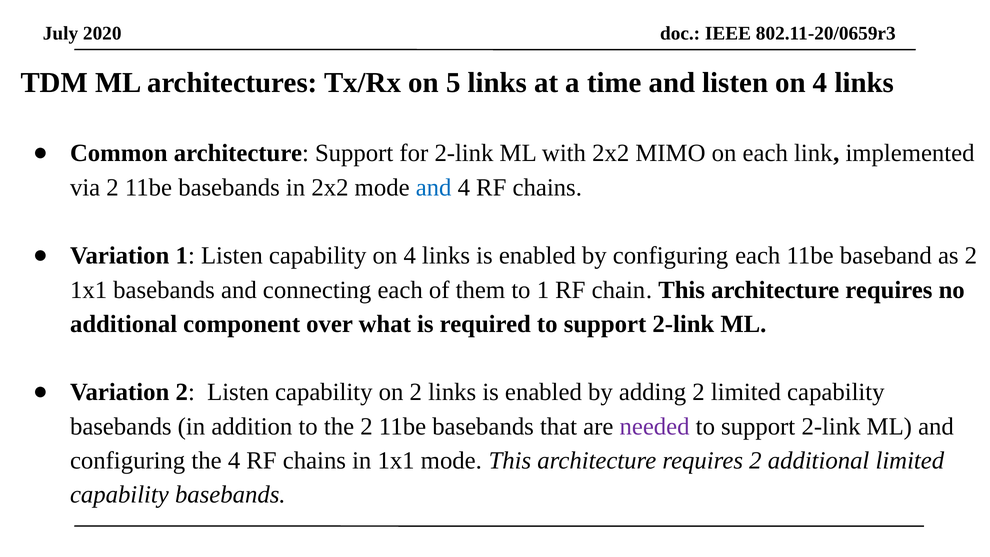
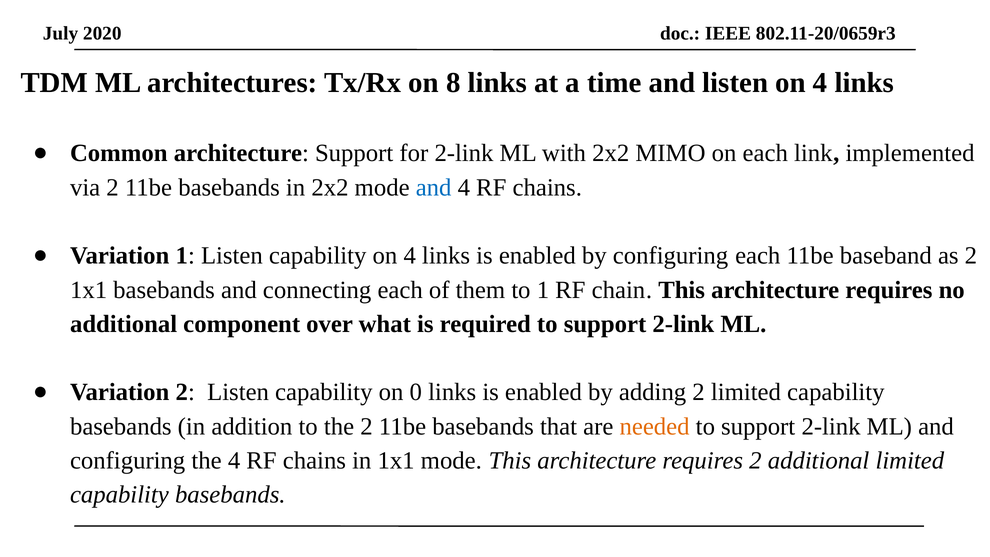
5: 5 -> 8
on 2: 2 -> 0
needed colour: purple -> orange
